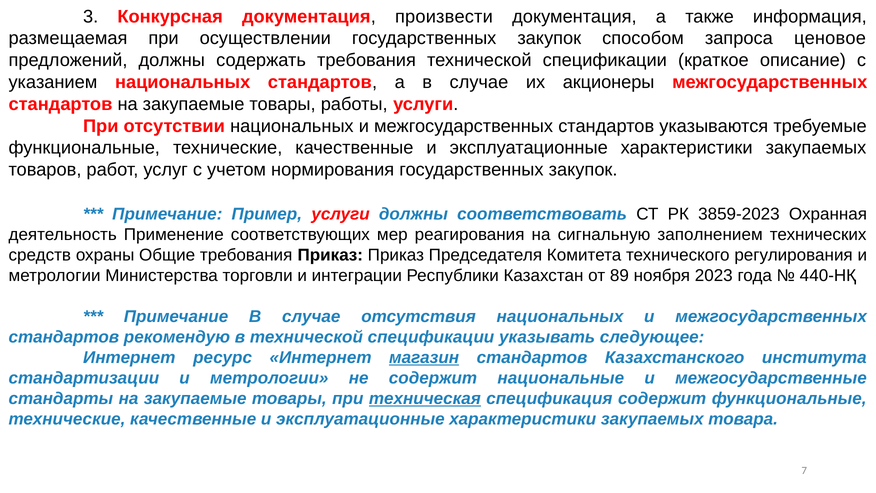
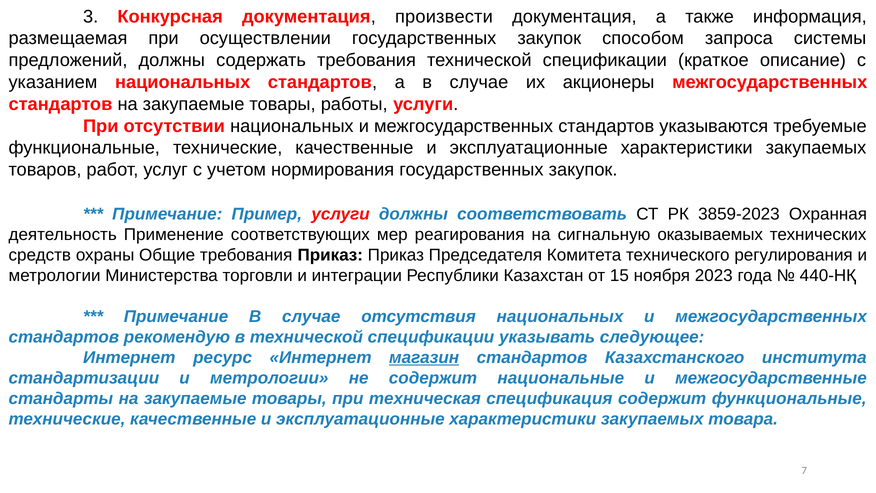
ценовое: ценовое -> системы
заполнением: заполнением -> оказываемых
89: 89 -> 15
техническая underline: present -> none
